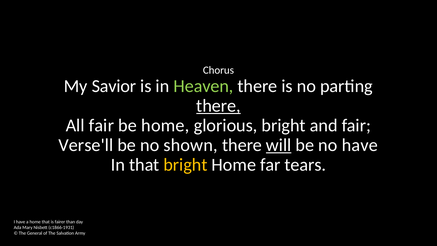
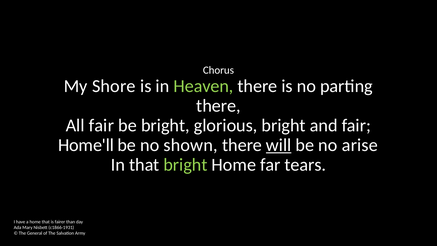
Savior: Savior -> Shore
there at (218, 106) underline: present -> none
be home: home -> bright
Verse'll: Verse'll -> Home'll
no have: have -> arise
bright at (186, 165) colour: yellow -> light green
